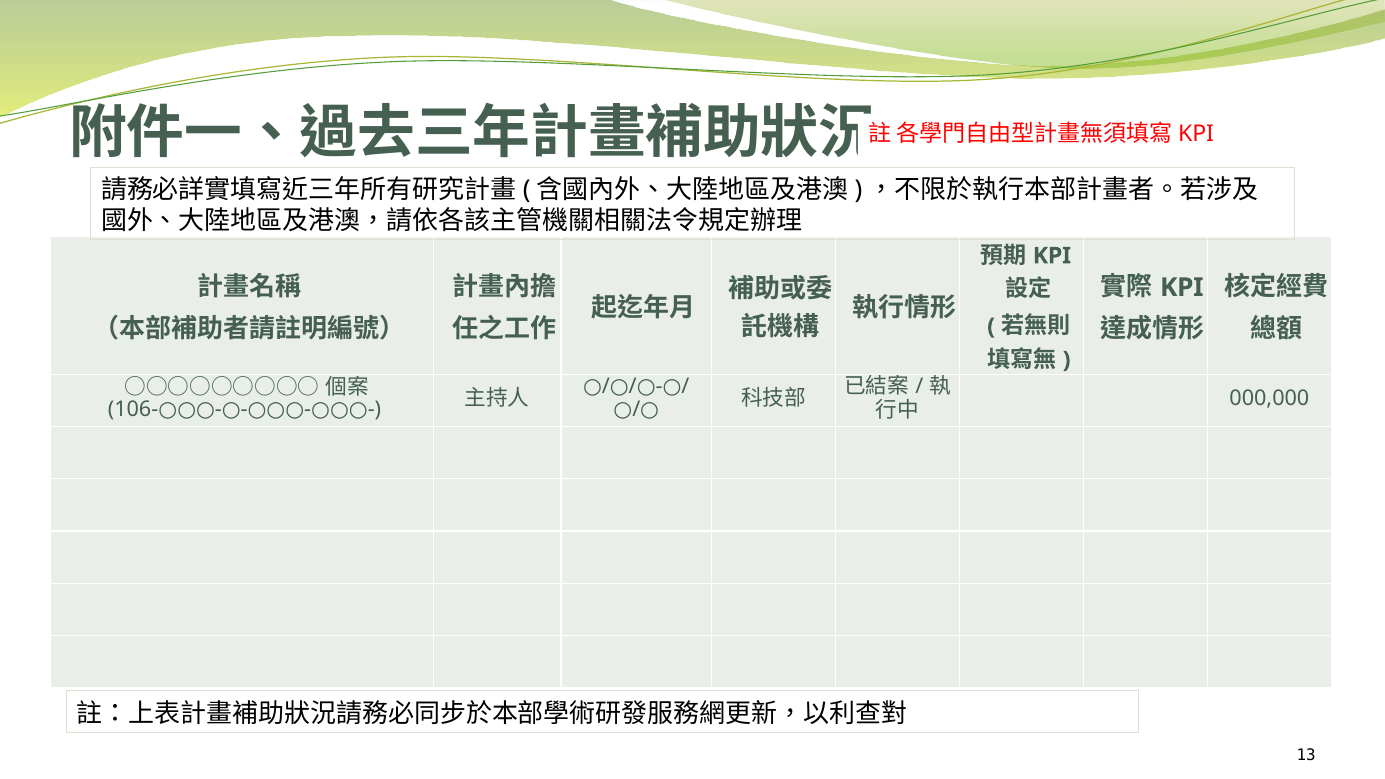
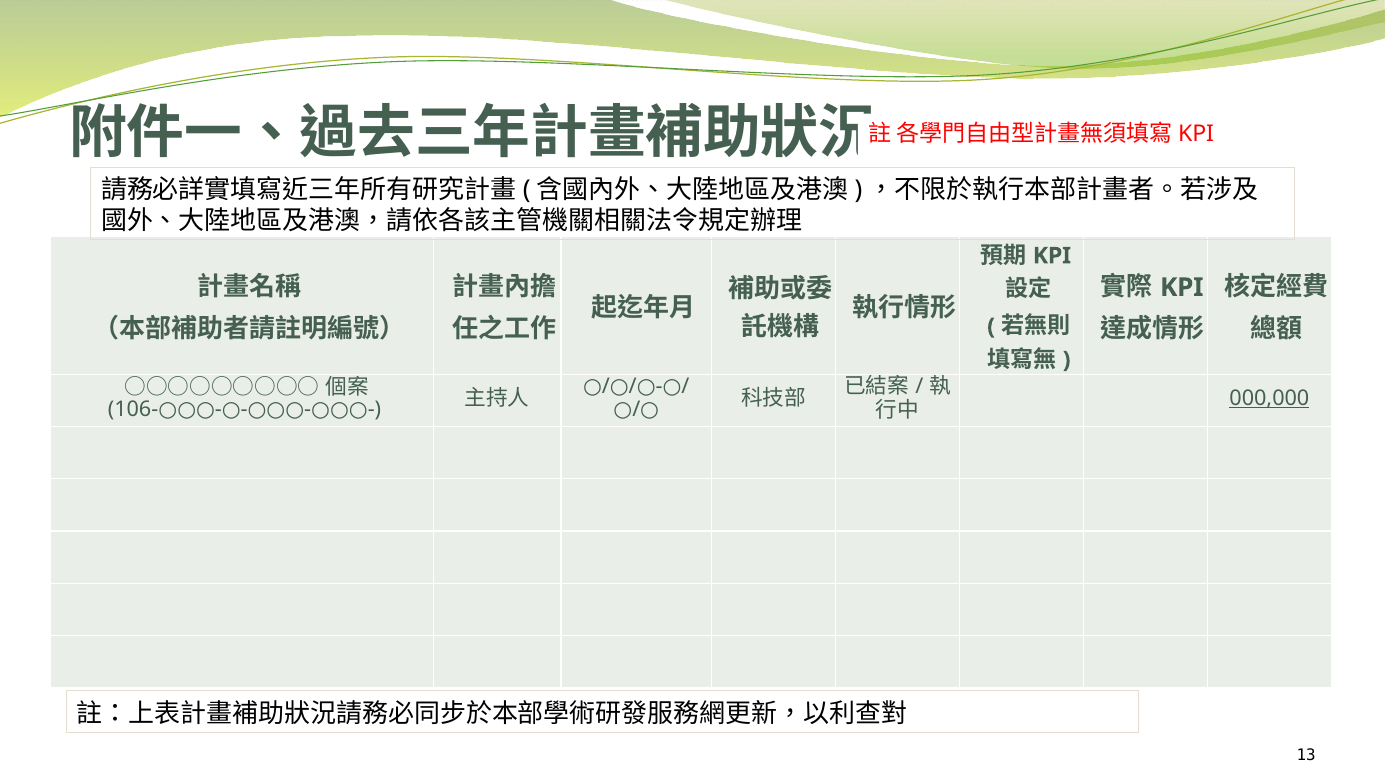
000,000 underline: none -> present
